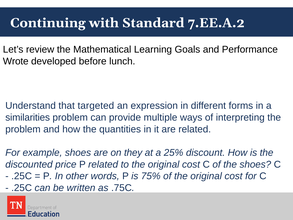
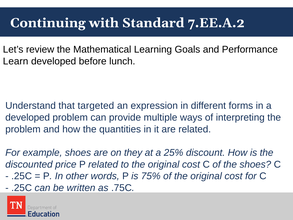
Wrote: Wrote -> Learn
similarities at (28, 117): similarities -> developed
